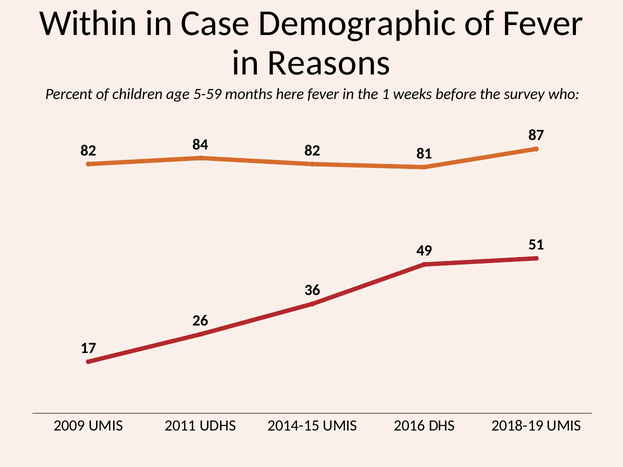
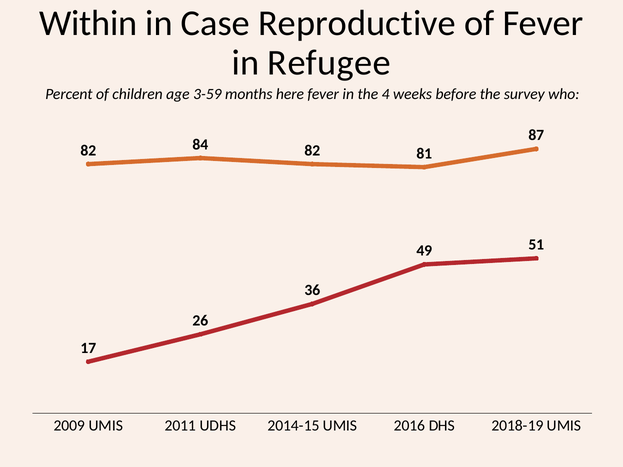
Demographic: Demographic -> Reproductive
Reasons: Reasons -> Refugee
5-59: 5-59 -> 3-59
1: 1 -> 4
